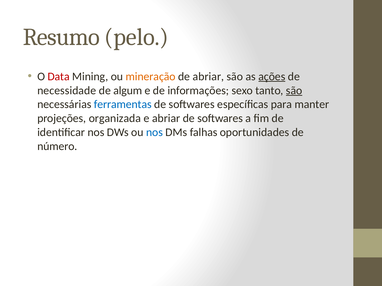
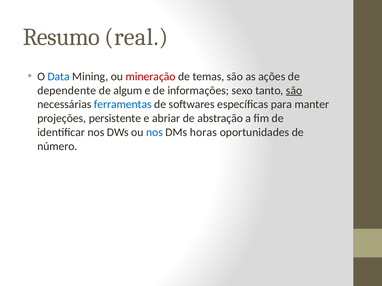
pelo: pelo -> real
Data colour: red -> blue
mineração colour: orange -> red
de abriar: abriar -> temas
ações underline: present -> none
necessidade: necessidade -> dependente
organizada: organizada -> persistente
softwares at (220, 119): softwares -> abstração
falhas: falhas -> horas
